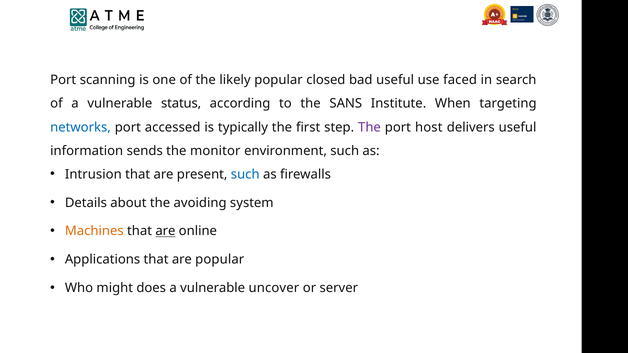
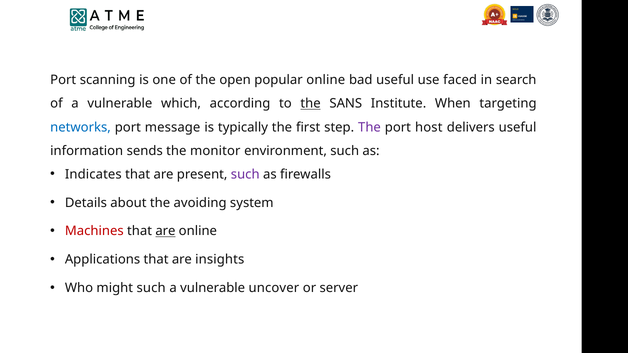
likely: likely -> open
popular closed: closed -> online
status: status -> which
the at (311, 104) underline: none -> present
accessed: accessed -> message
Intrusion: Intrusion -> Indicates
such at (245, 174) colour: blue -> purple
Machines colour: orange -> red
are popular: popular -> insights
might does: does -> such
